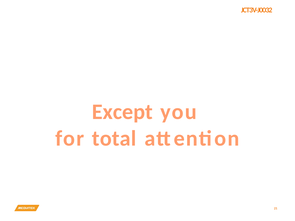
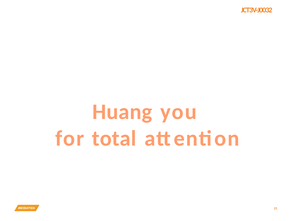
Except: Except -> Huang
